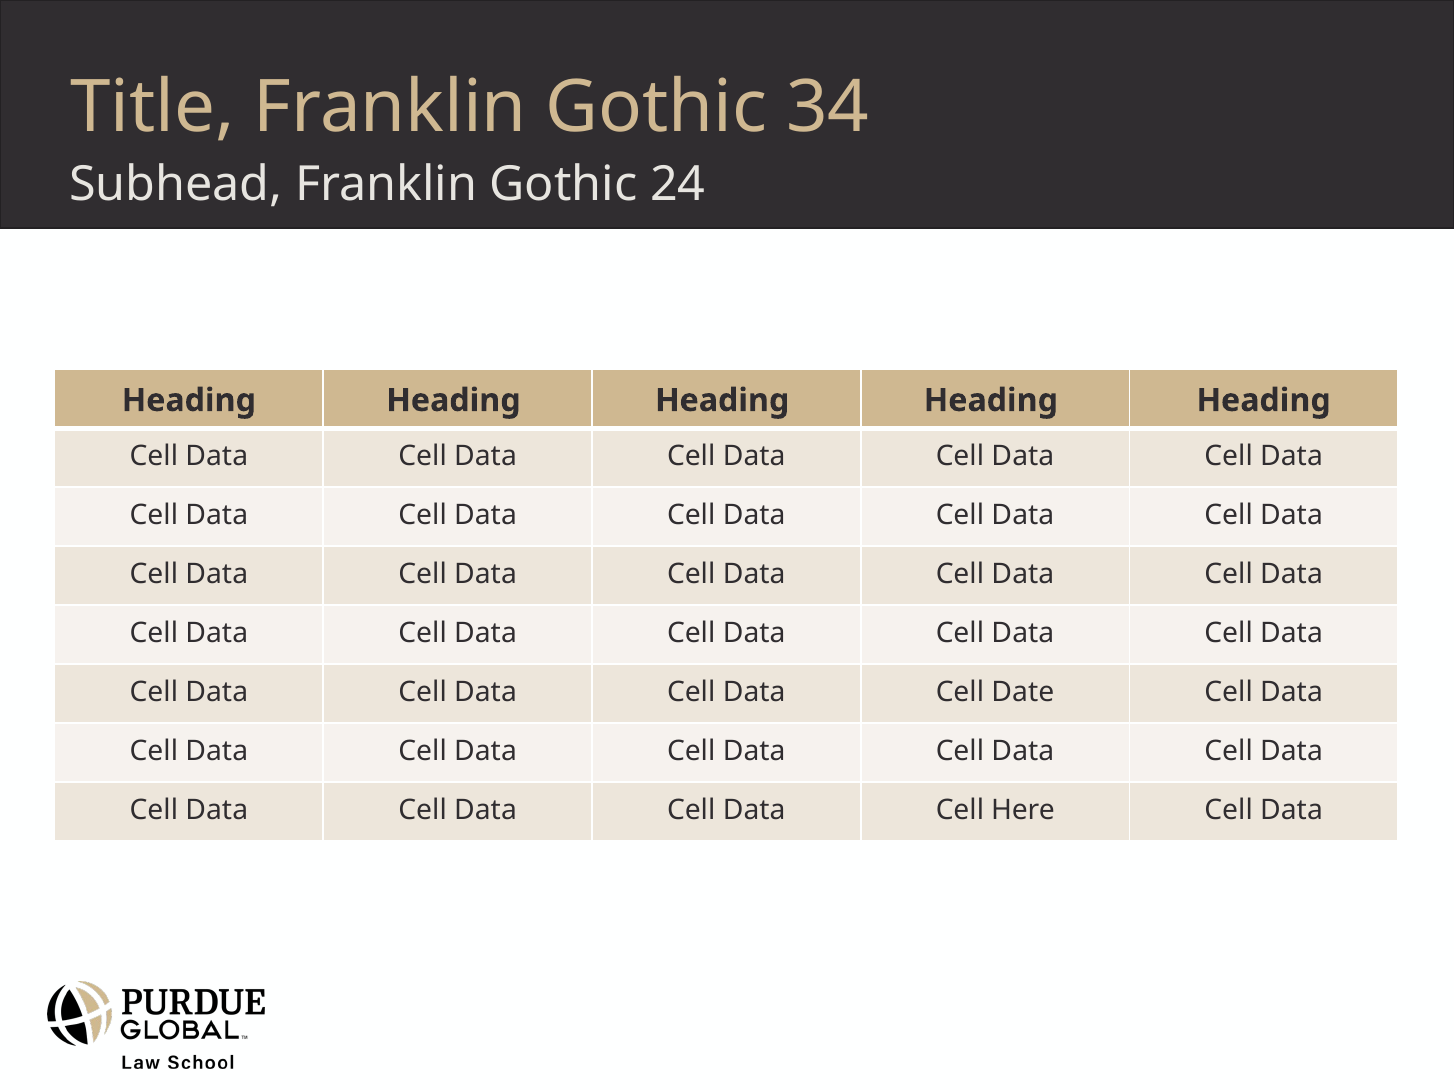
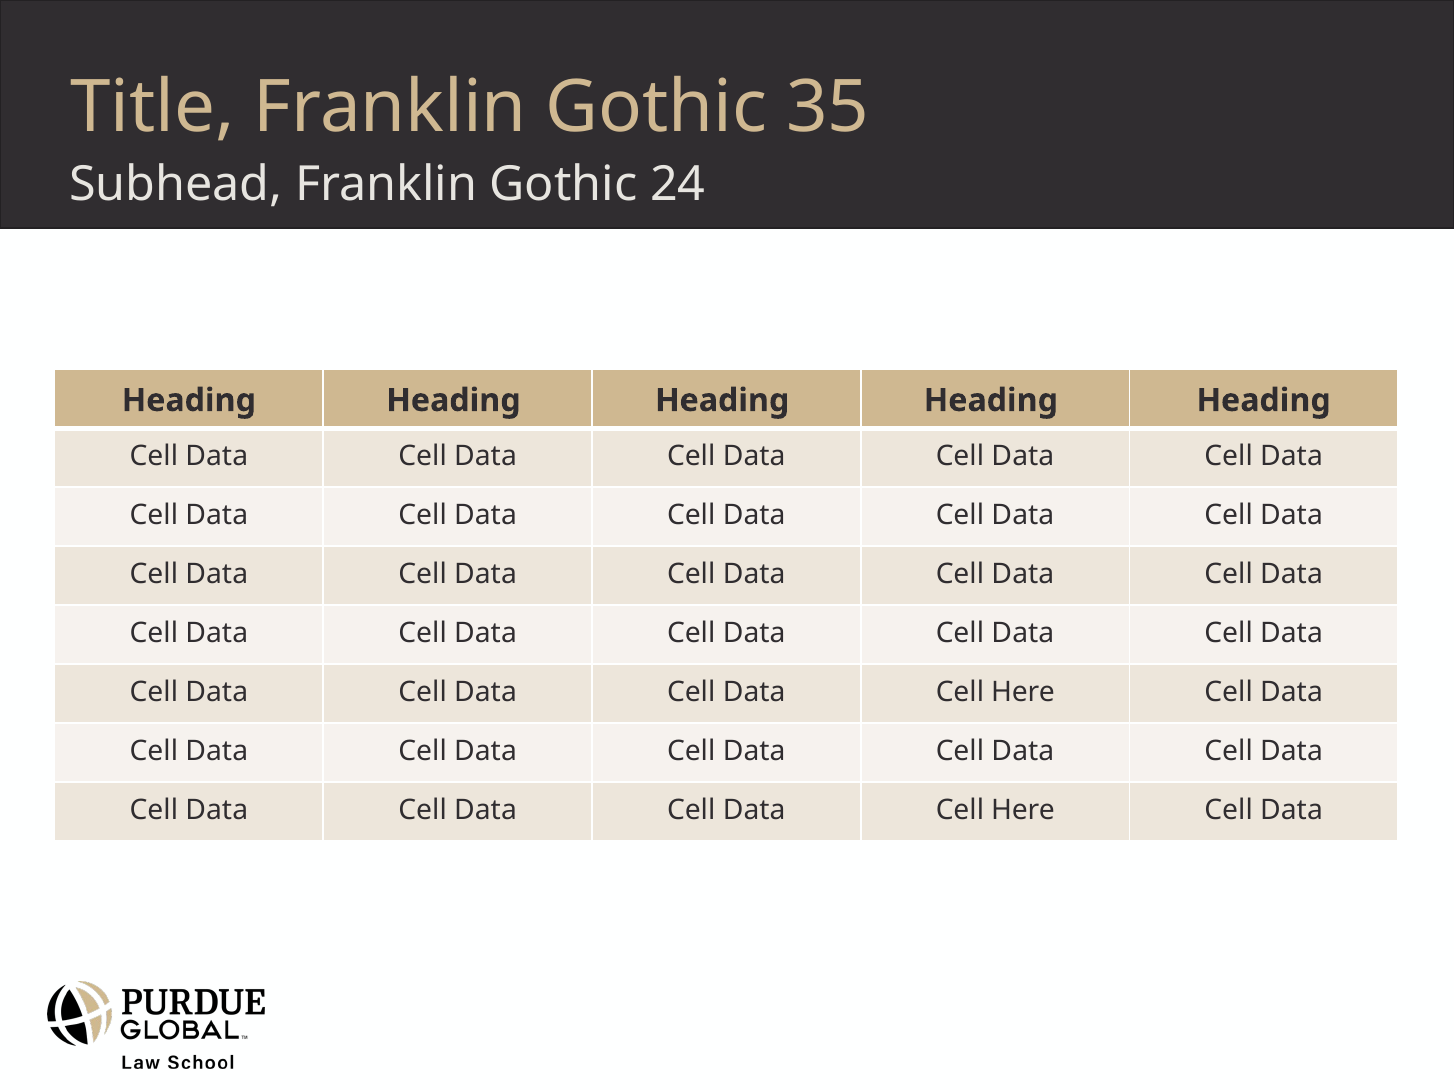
34: 34 -> 35
Date at (1023, 693): Date -> Here
